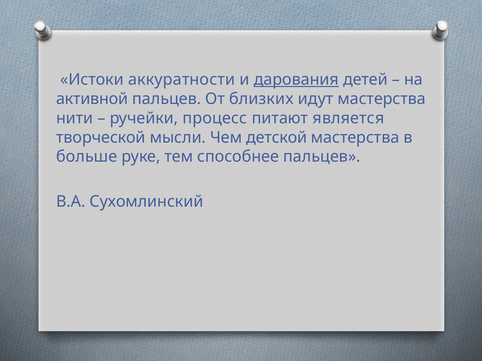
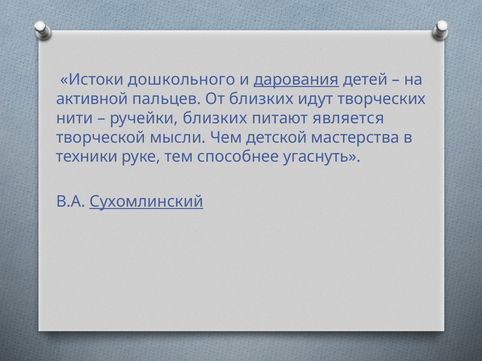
аккуратности: аккуратности -> дошкольного
идут мастерства: мастерства -> творческих
ручейки процесс: процесс -> близких
больше: больше -> техники
способнее пальцев: пальцев -> угаснуть
Сухомлинский underline: none -> present
